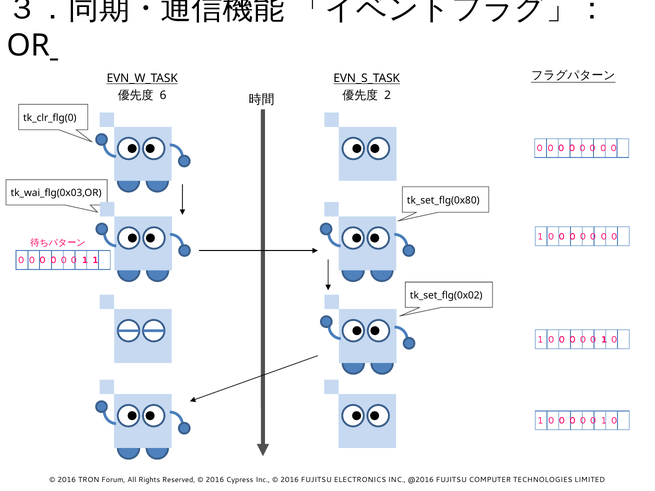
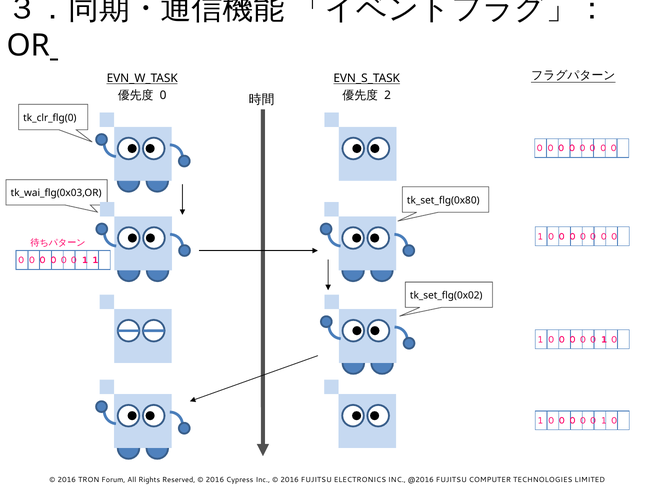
6 at (163, 95): 6 -> 0
